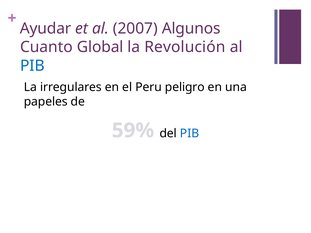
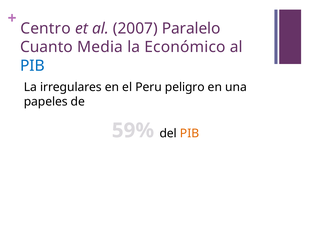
Ayudar: Ayudar -> Centro
Algunos: Algunos -> Paralelo
Global: Global -> Media
Revolución: Revolución -> Económico
PIB at (190, 133) colour: blue -> orange
